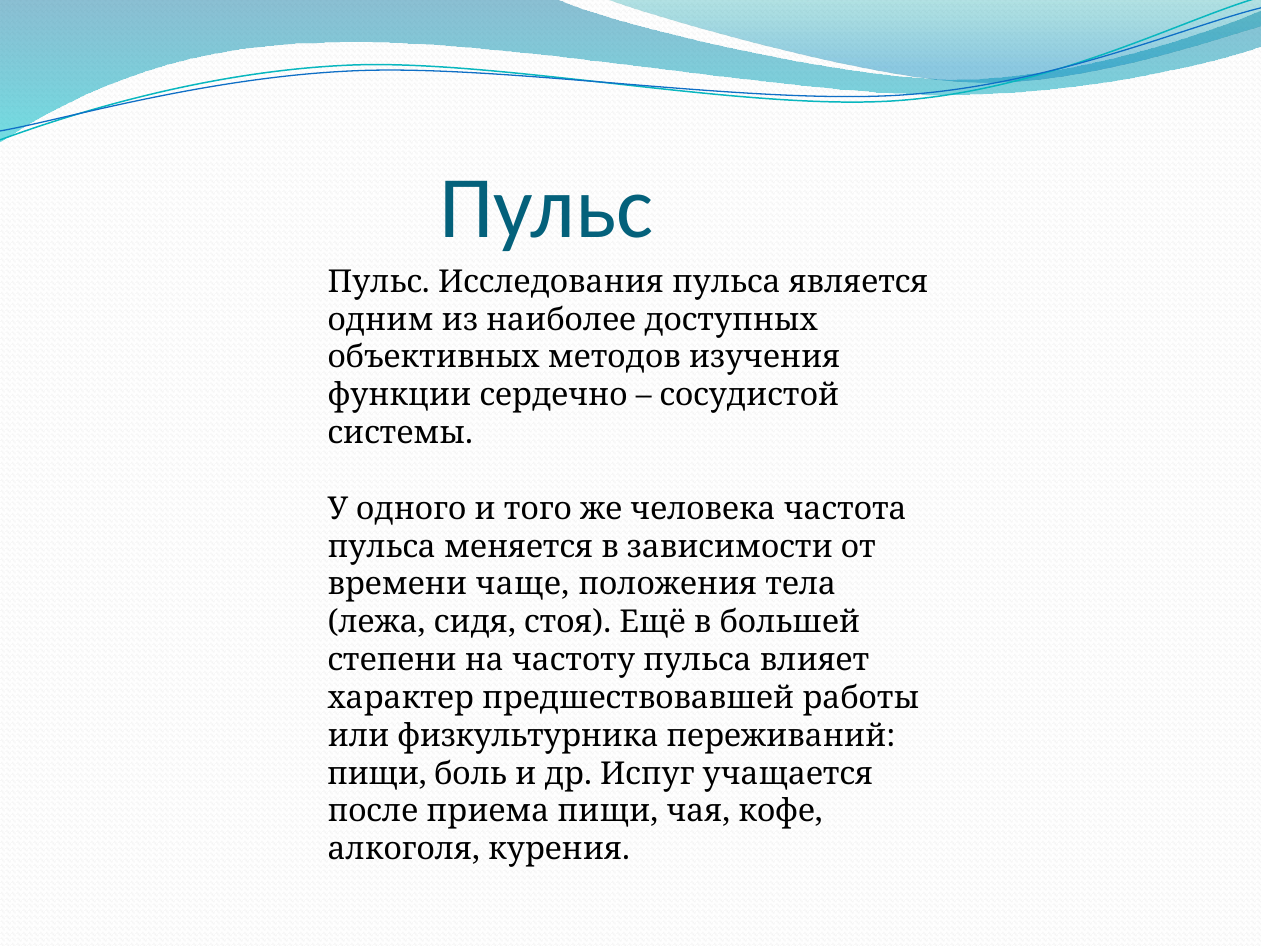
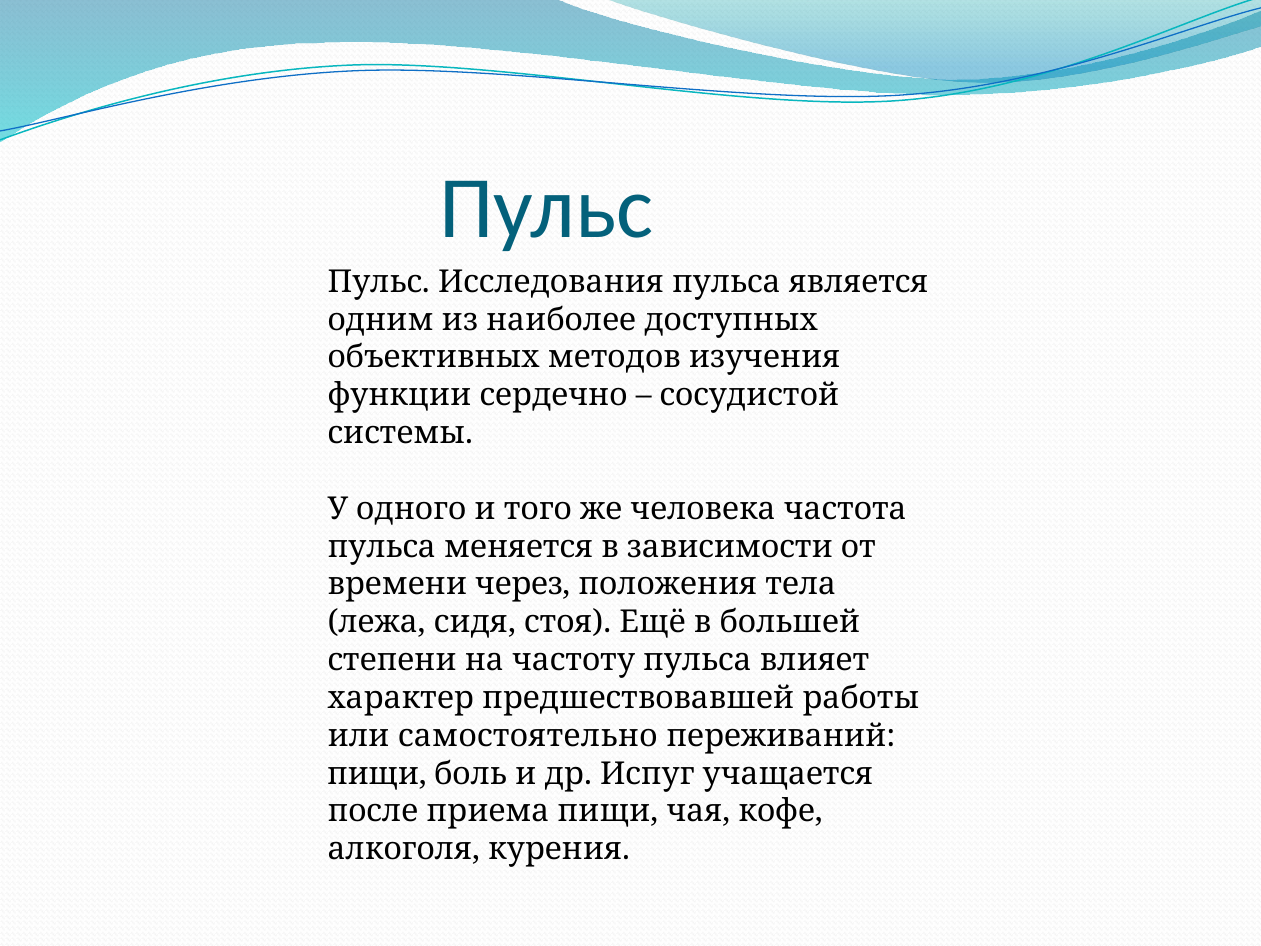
чаще: чаще -> через
физкультурника: физкультурника -> самостоятельно
